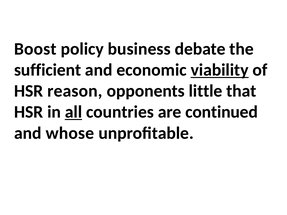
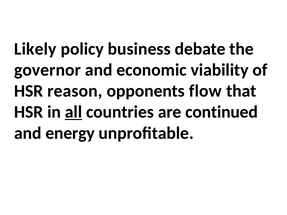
Boost: Boost -> Likely
sufficient: sufficient -> governor
viability underline: present -> none
little: little -> flow
whose: whose -> energy
